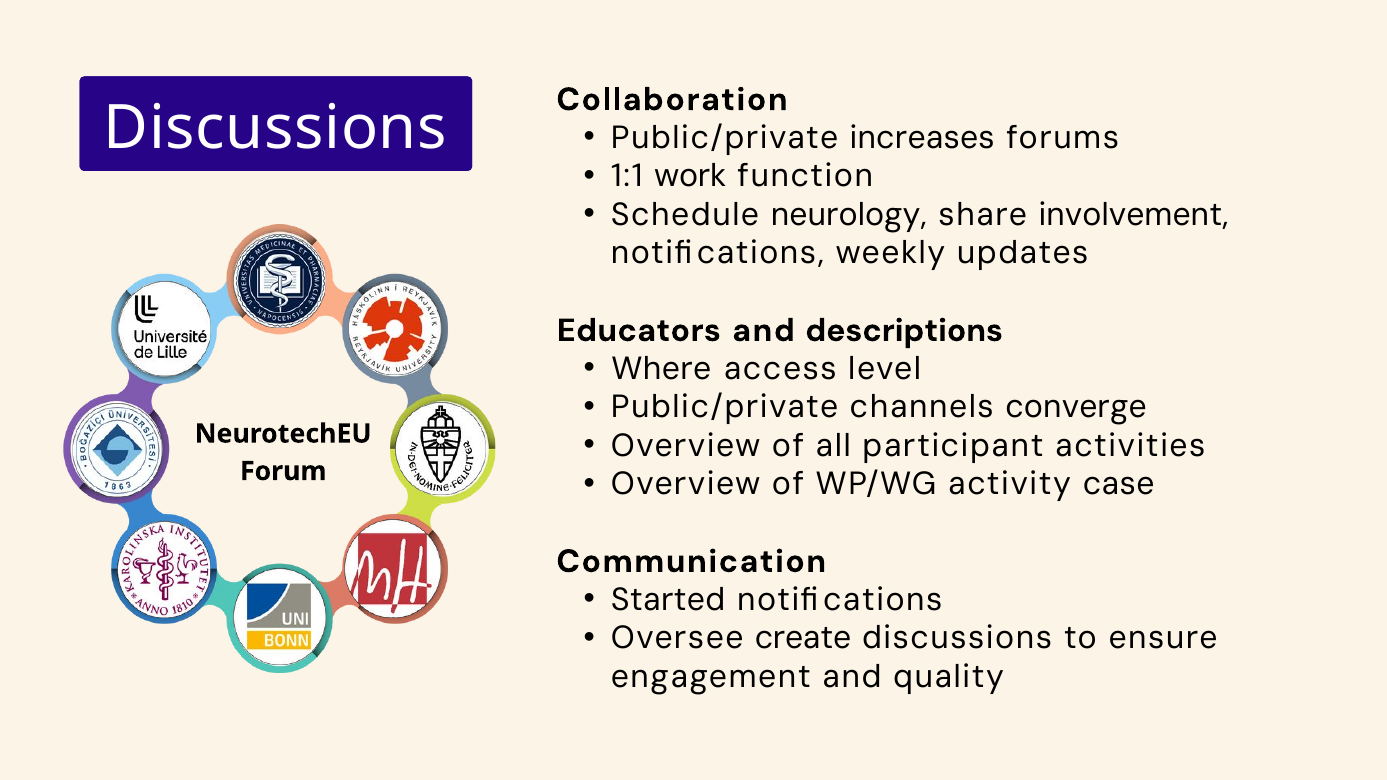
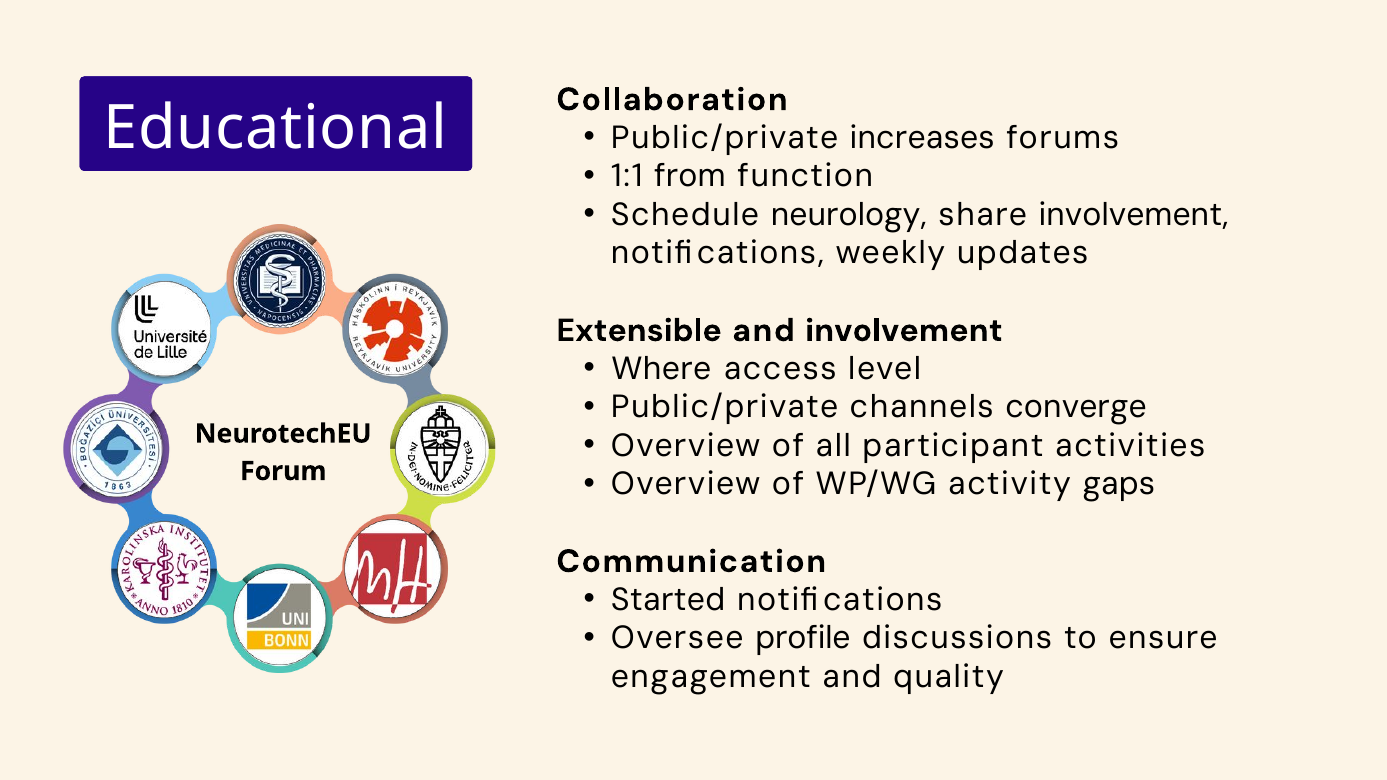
Discussions at (275, 128): Discussions -> Educational
work: work -> from
Educators: Educators -> Extensible
and descriptions: descriptions -> involvement
case: case -> gaps
create: create -> profile
